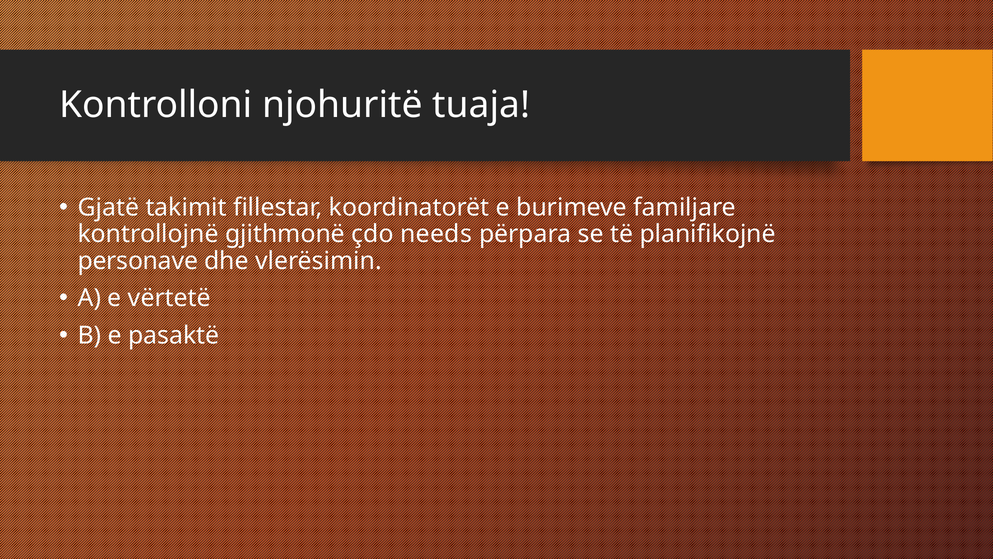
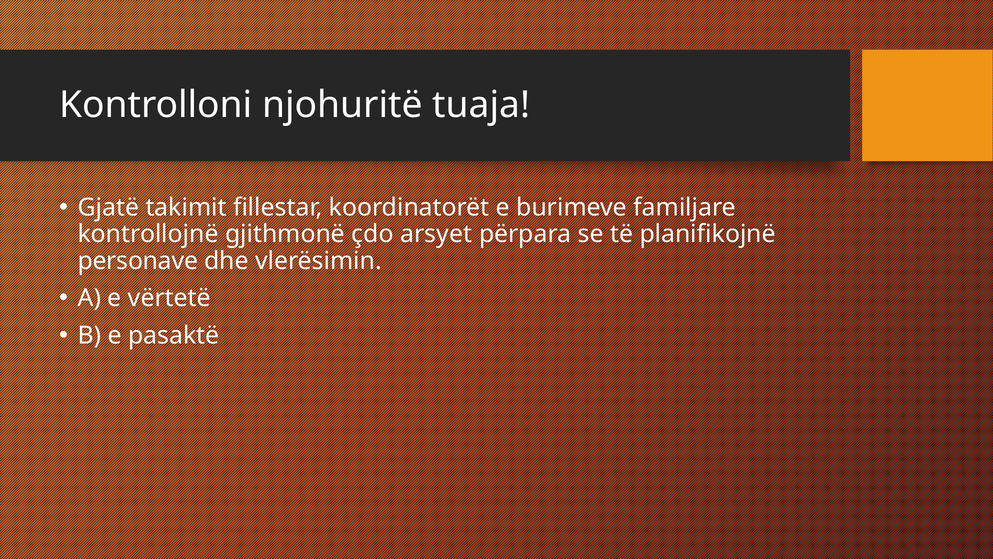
needs: needs -> arsyet
